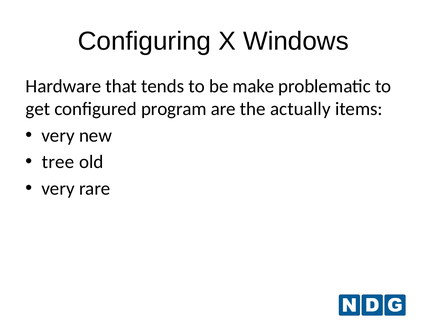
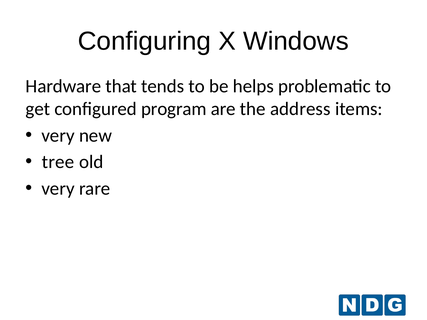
make: make -> helps
actually: actually -> address
